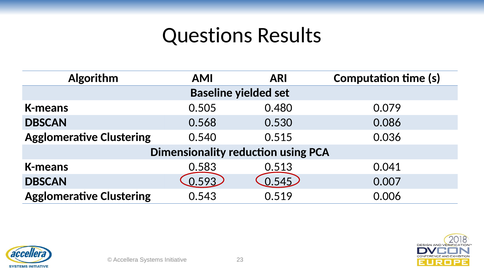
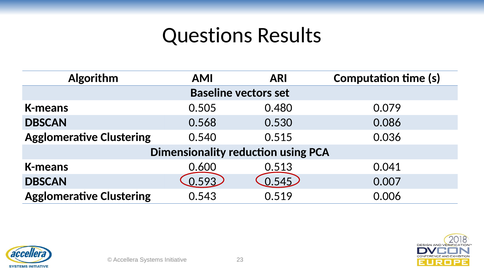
yielded: yielded -> vectors
0.583: 0.583 -> 0.600
